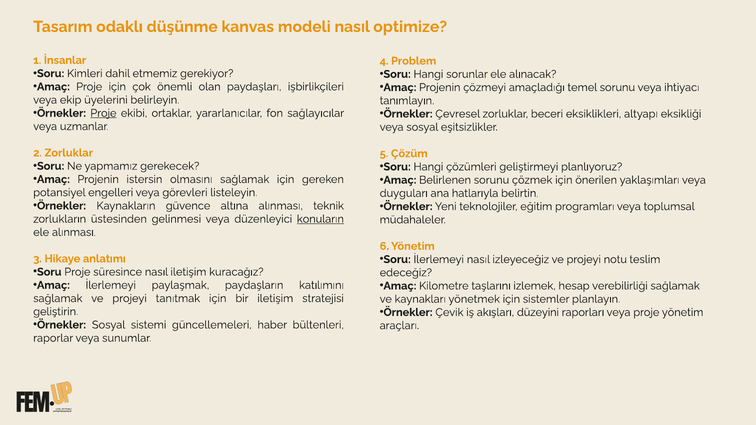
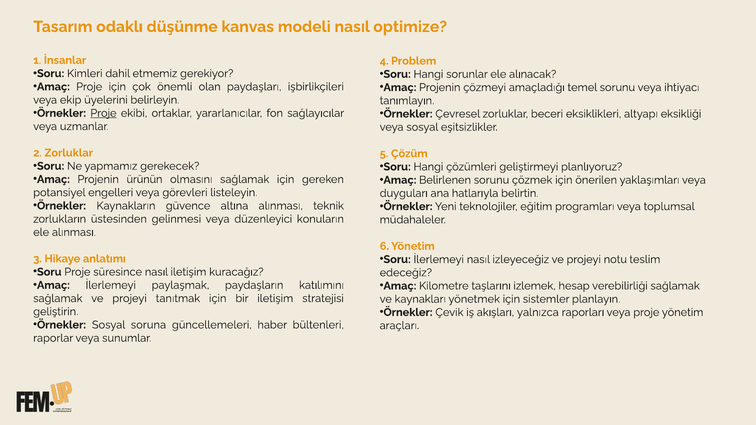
istersin: istersin -> ürünün
konuların underline: present -> none
düzeyini: düzeyini -> yalnızca
sistemi: sistemi -> soruna
